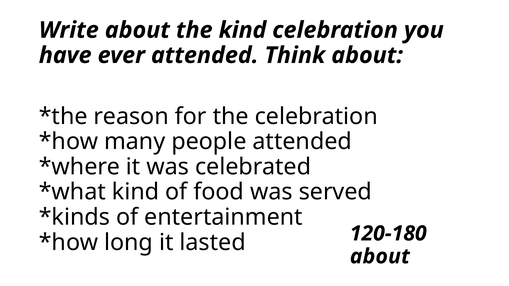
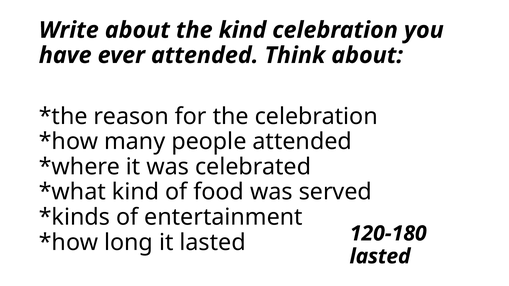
about at (380, 257): about -> lasted
